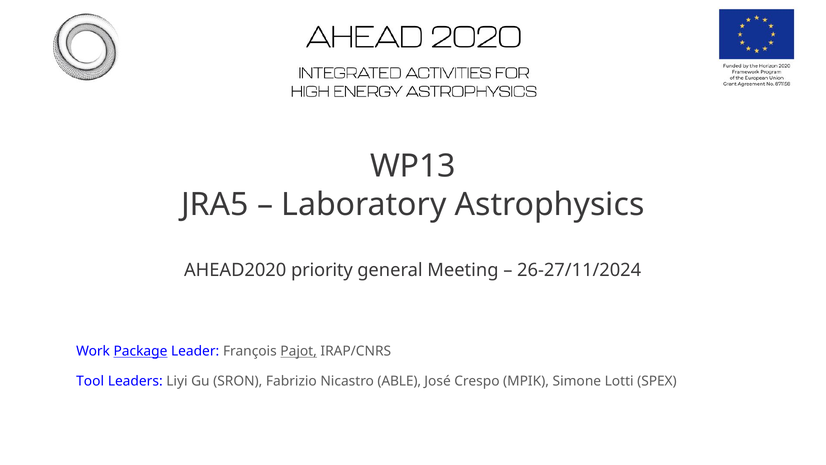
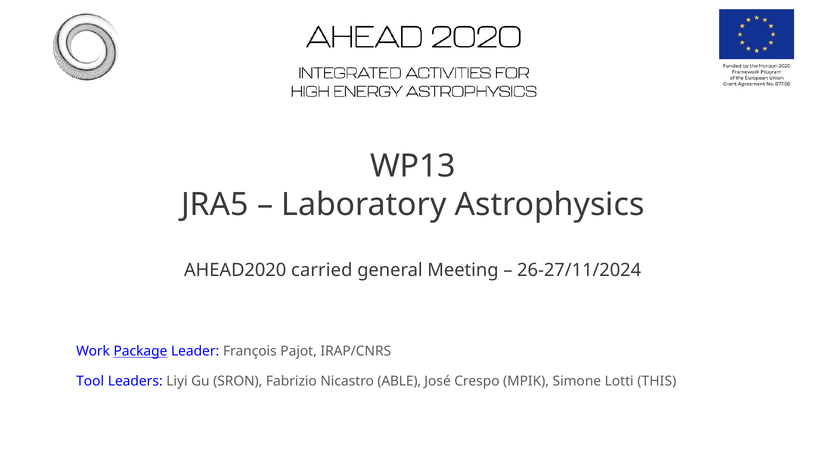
priority: priority -> carried
Pajot underline: present -> none
SPEX: SPEX -> THIS
